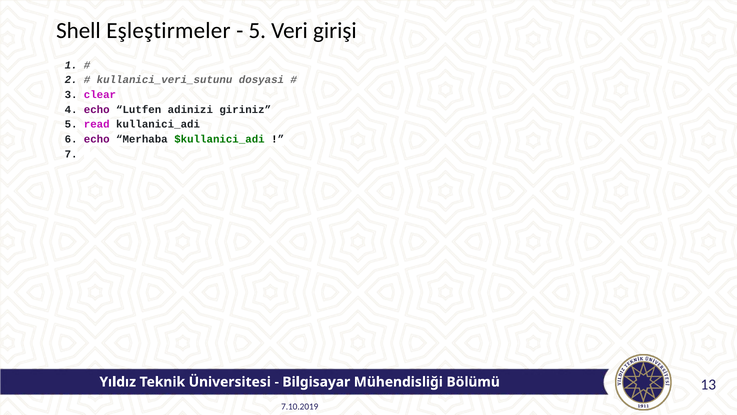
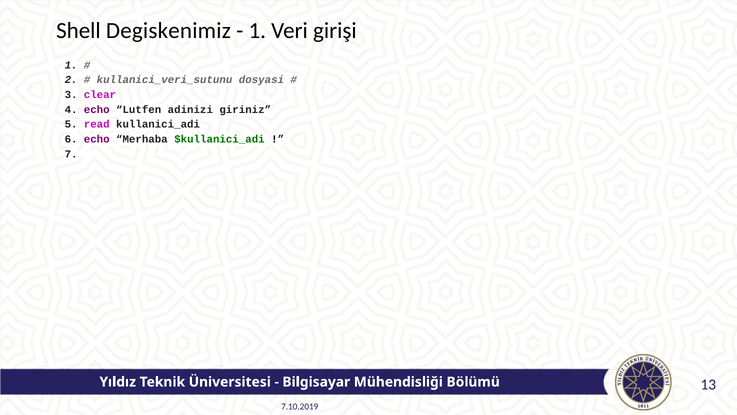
Eşleştirmeler: Eşleştirmeler -> Degiskenimiz
5 at (257, 31): 5 -> 1
